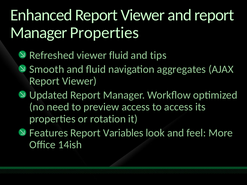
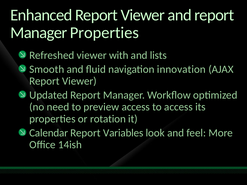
viewer fluid: fluid -> with
tips: tips -> lists
aggregates: aggregates -> innovation
Features: Features -> Calendar
